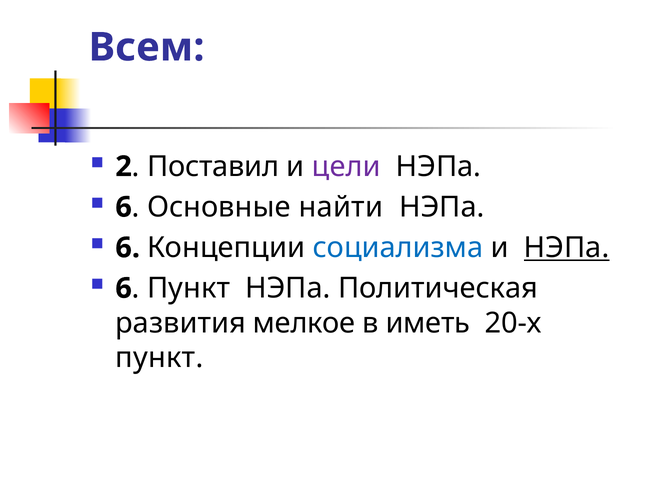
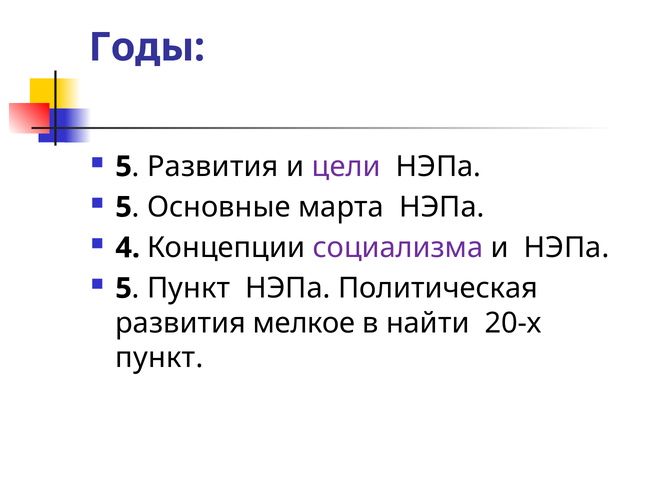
Всем: Всем -> Годы
2 at (124, 167): 2 -> 5
Поставил at (213, 167): Поставил -> Развития
6 at (124, 207): 6 -> 5
найти: найти -> марта
6 at (128, 248): 6 -> 4
социализма colour: blue -> purple
НЭПа at (567, 248) underline: present -> none
6 at (124, 288): 6 -> 5
иметь: иметь -> найти
